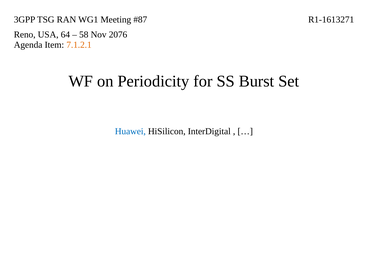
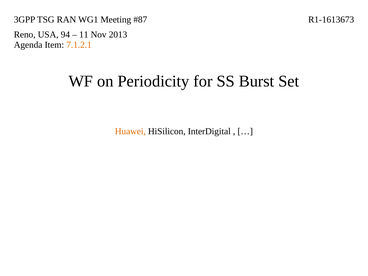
R1-1613271: R1-1613271 -> R1-1613673
64: 64 -> 94
58: 58 -> 11
2076: 2076 -> 2013
Huawei colour: blue -> orange
